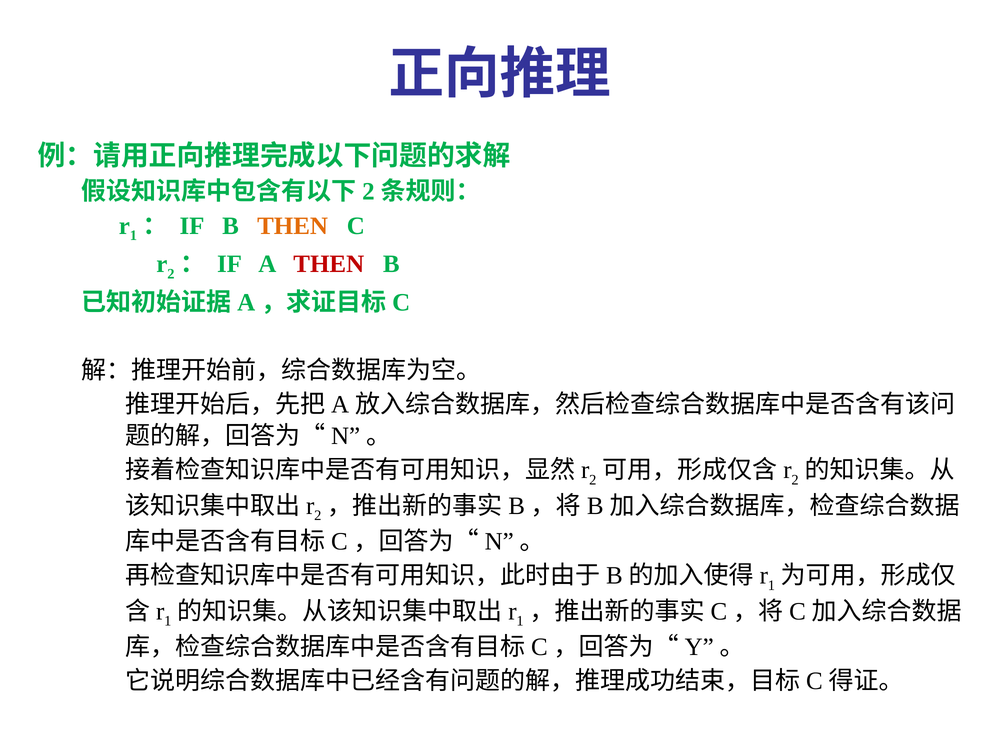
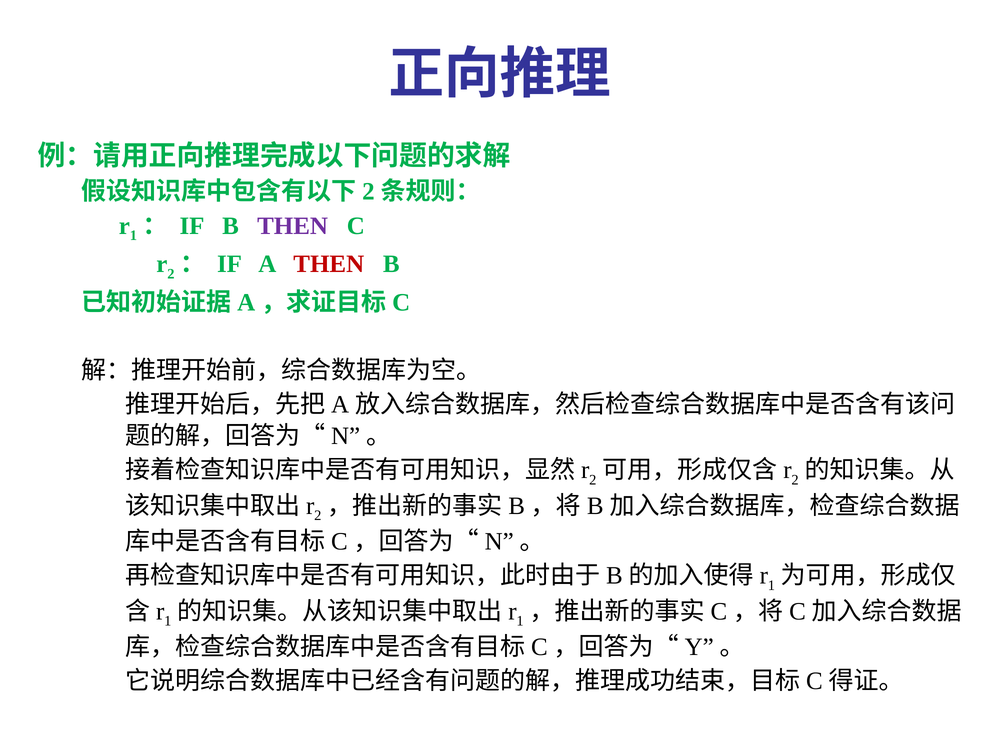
THEN at (293, 226) colour: orange -> purple
